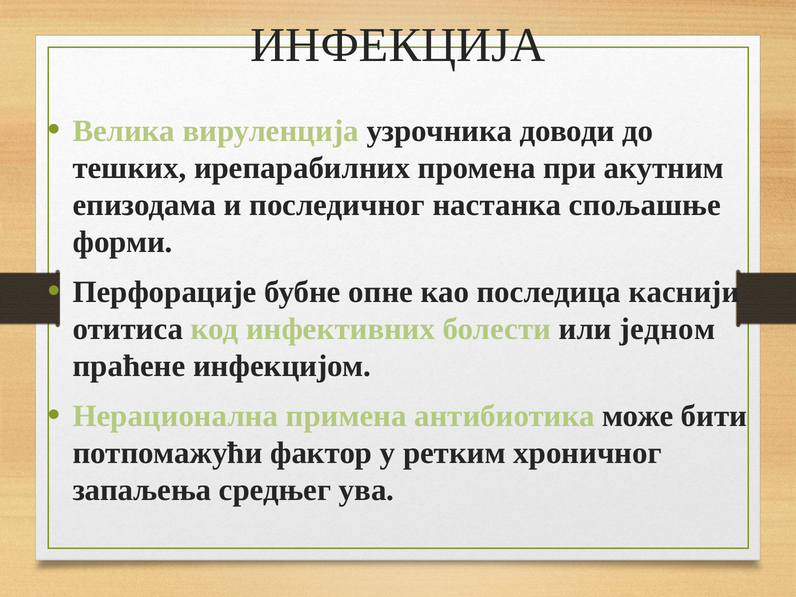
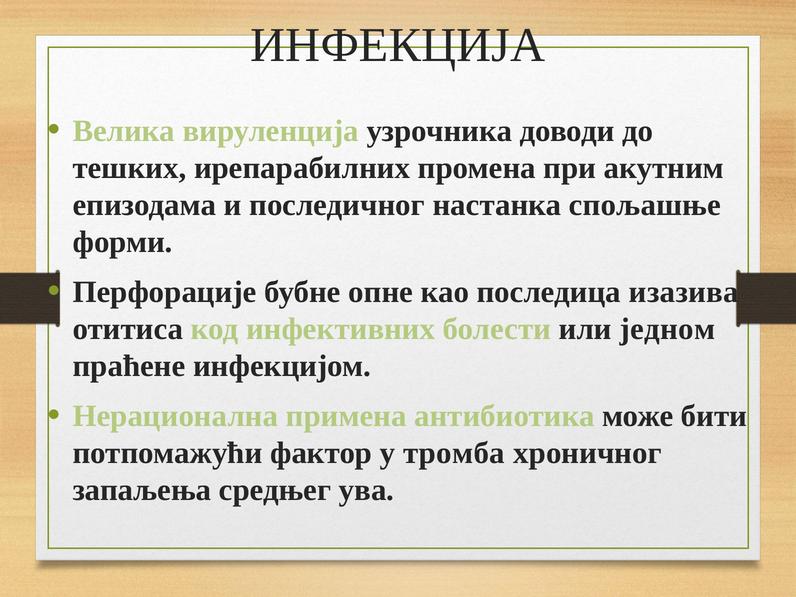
каснији: каснији -> изазива
ретким: ретким -> тромба
